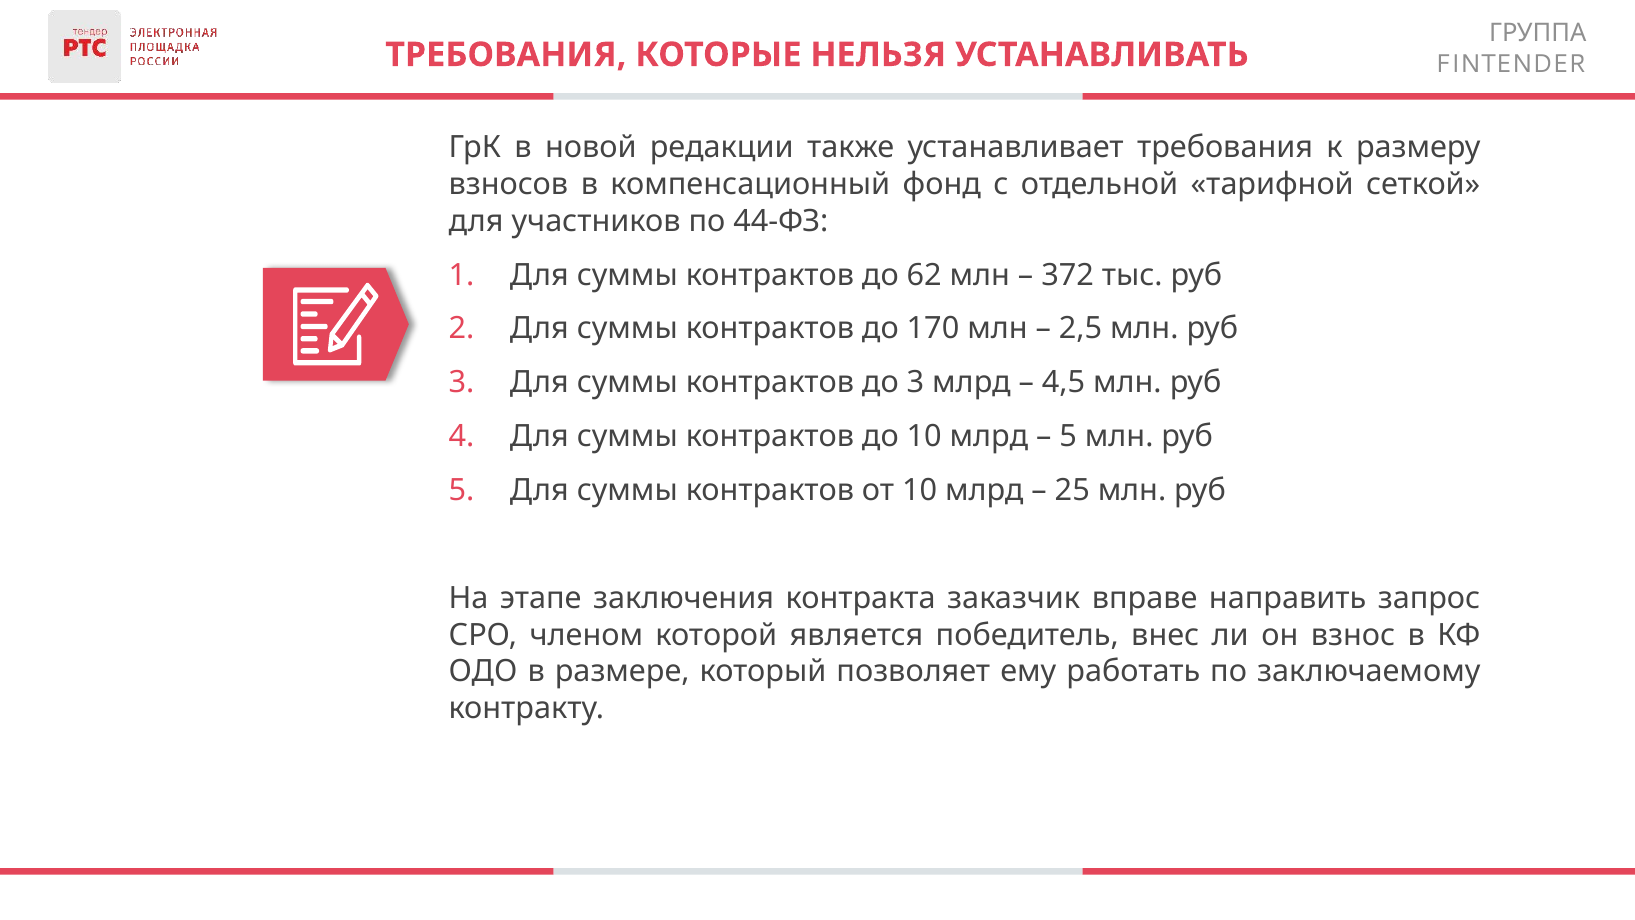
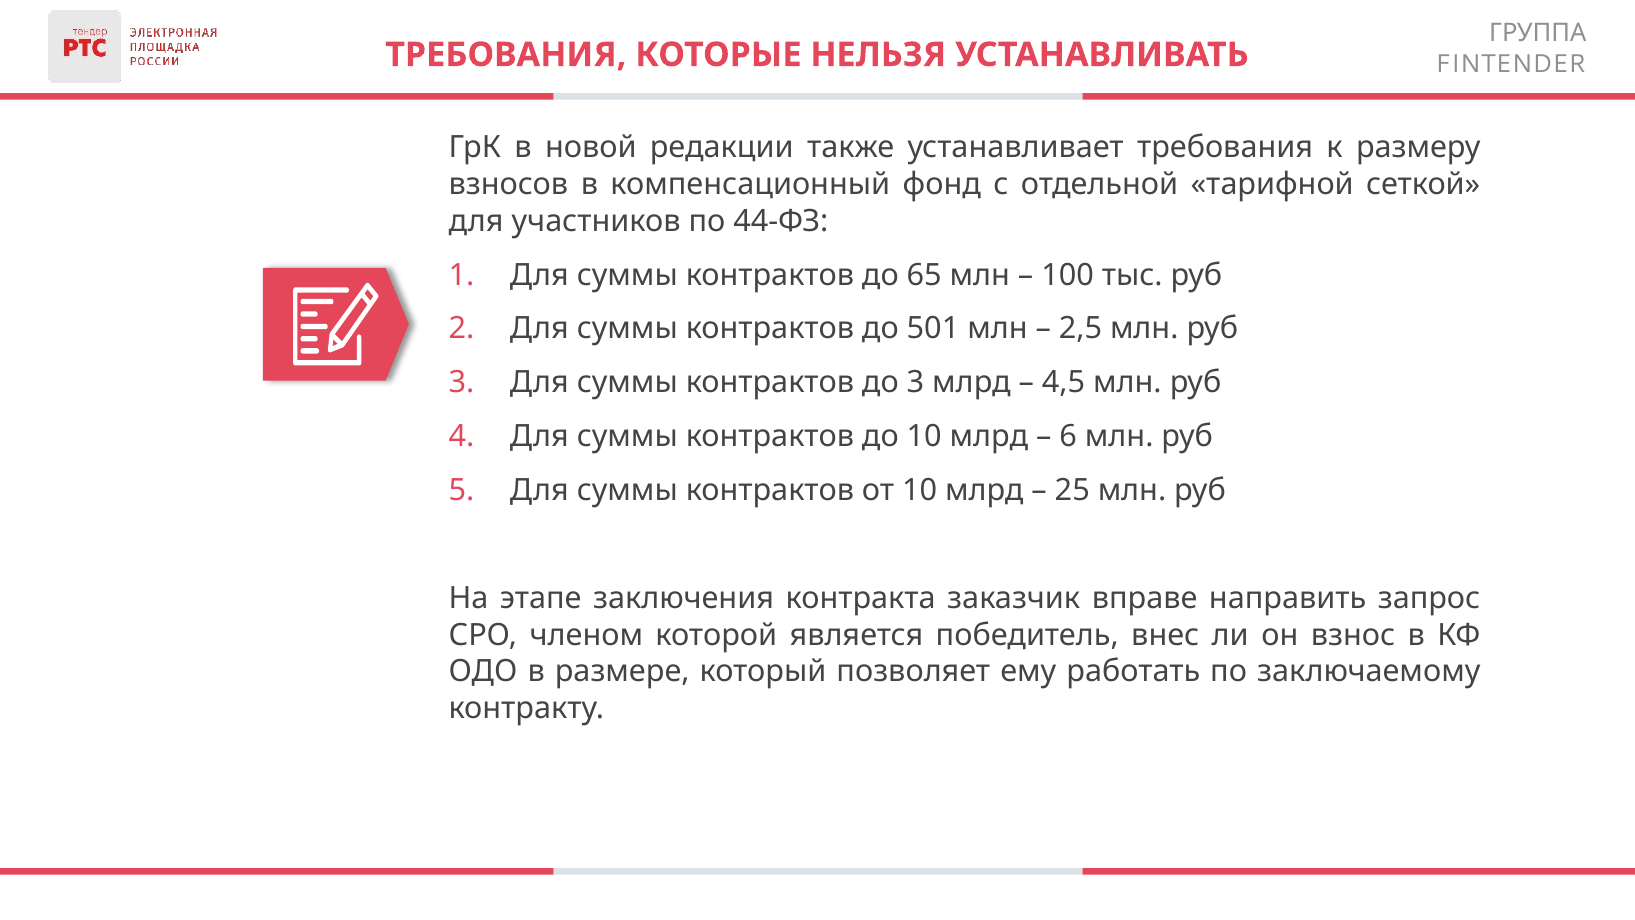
62: 62 -> 65
372: 372 -> 100
170: 170 -> 501
5 at (1068, 436): 5 -> 6
